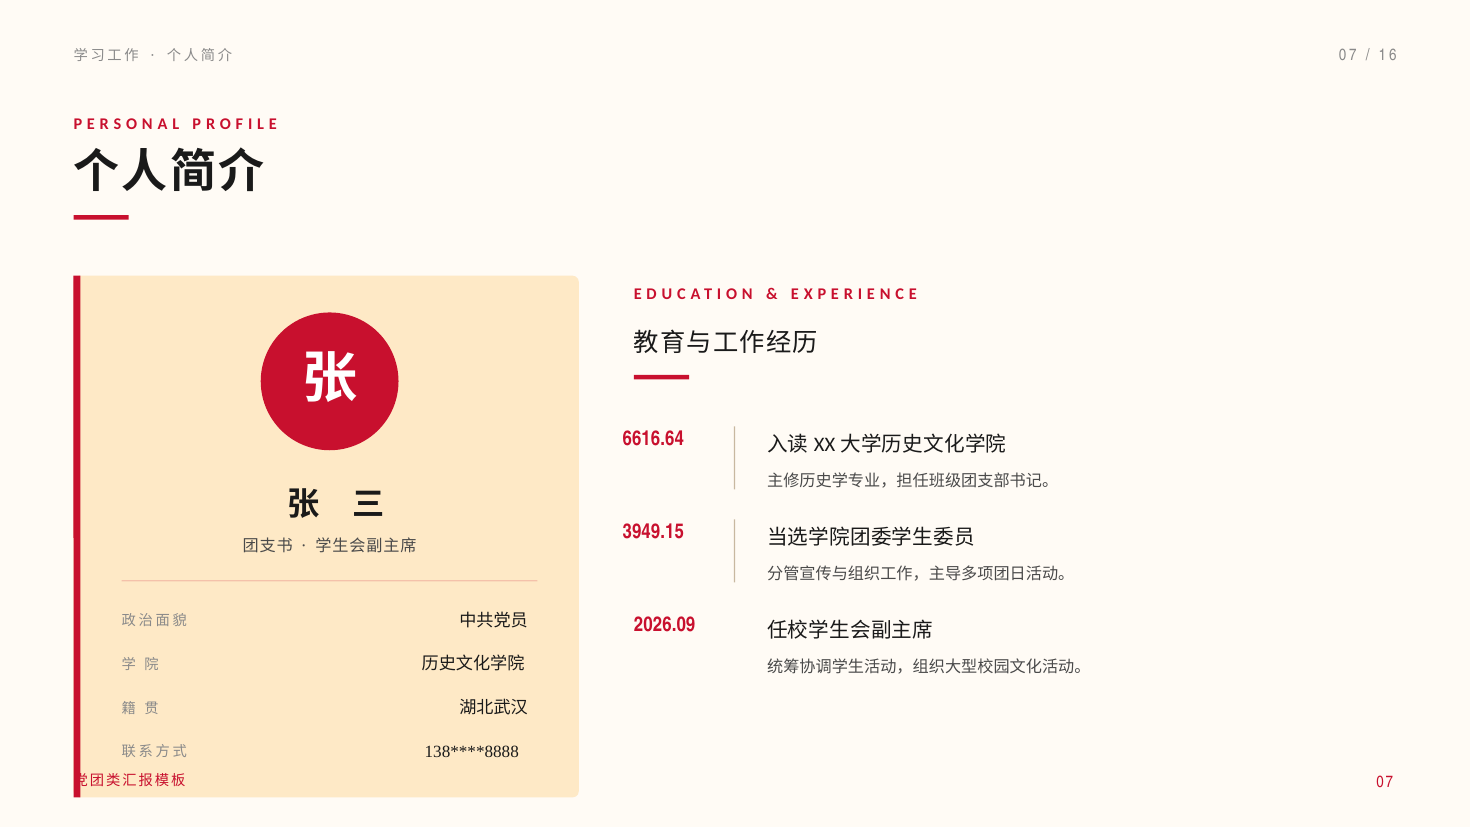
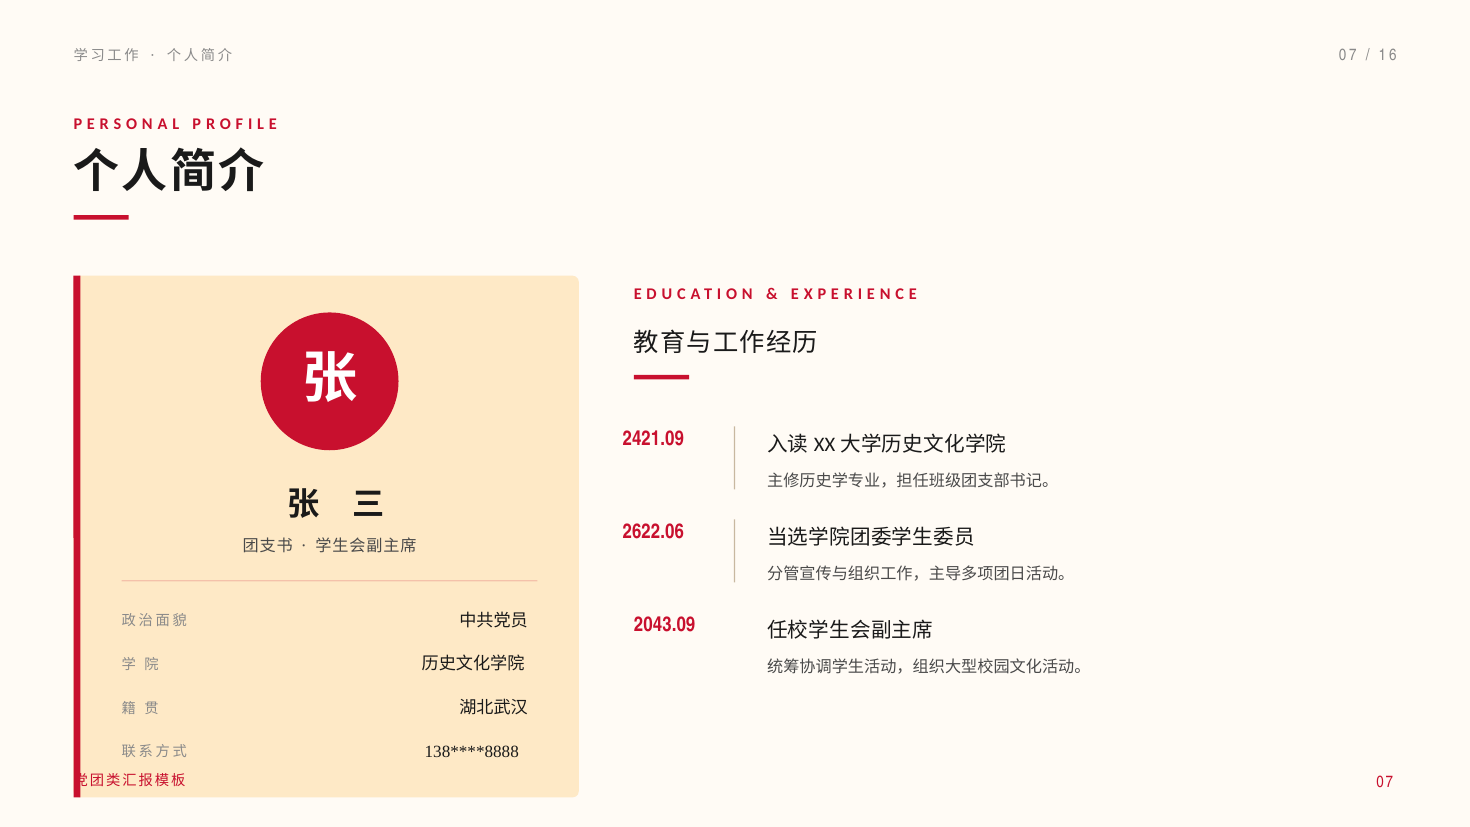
6616.64: 6616.64 -> 2421.09
3949.15: 3949.15 -> 2622.06
2026.09: 2026.09 -> 2043.09
